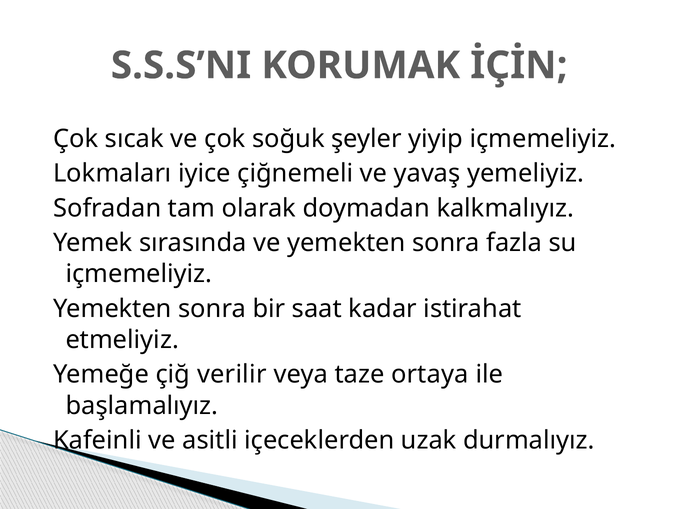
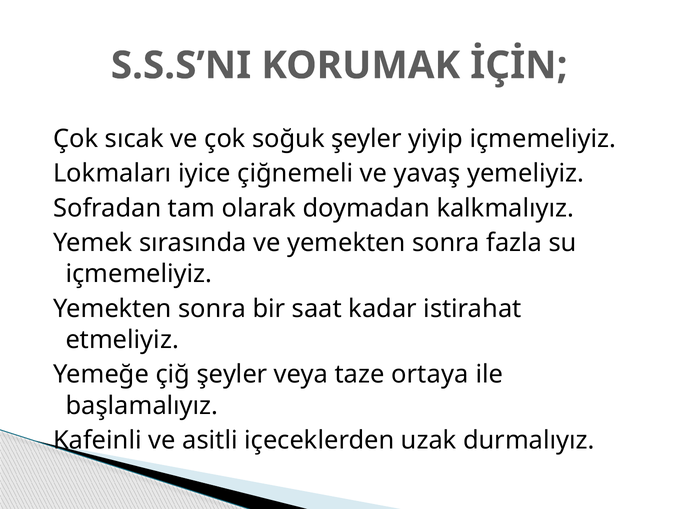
çiğ verilir: verilir -> şeyler
